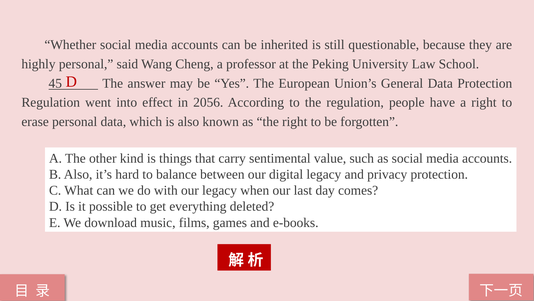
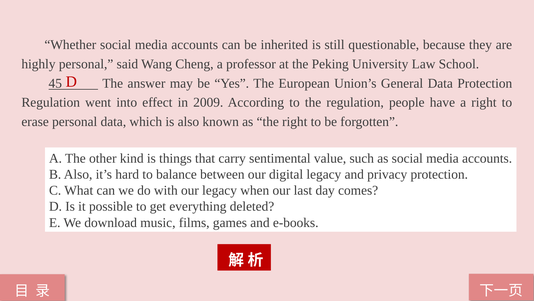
2056: 2056 -> 2009
